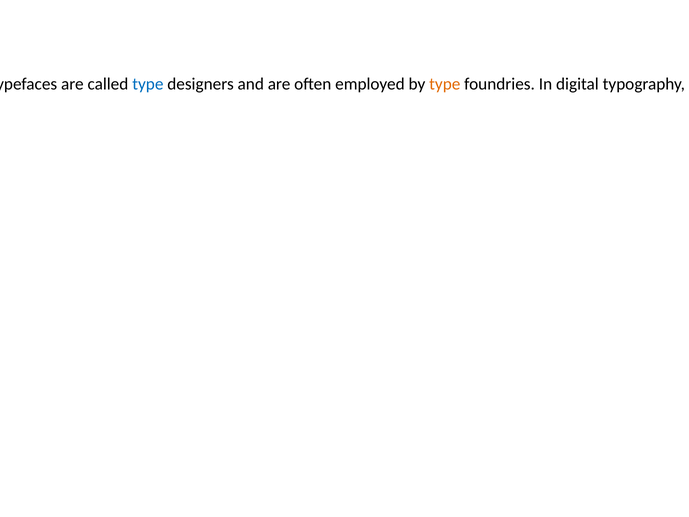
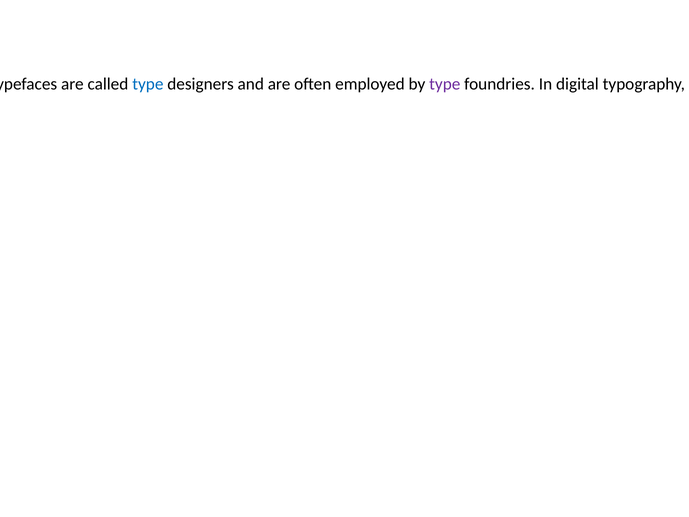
type at (445, 84) colour: orange -> purple
